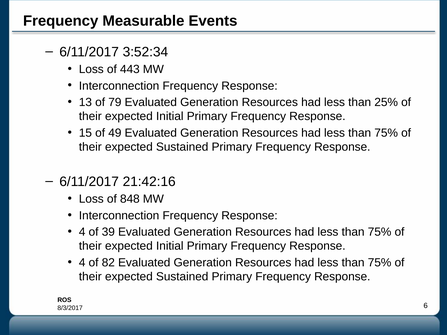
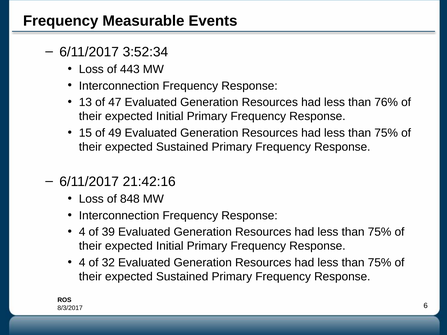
79: 79 -> 47
25%: 25% -> 76%
82: 82 -> 32
